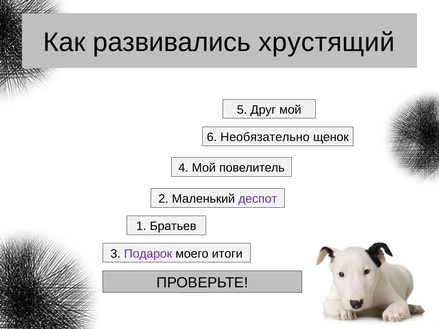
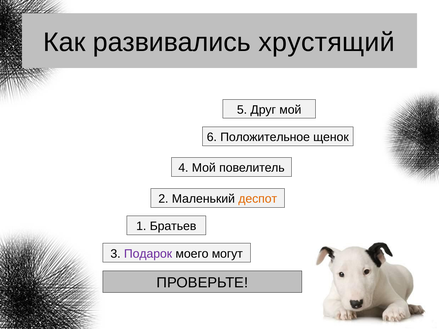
Необязательно: Необязательно -> Положительное
деспот colour: purple -> orange
итоги: итоги -> могут
